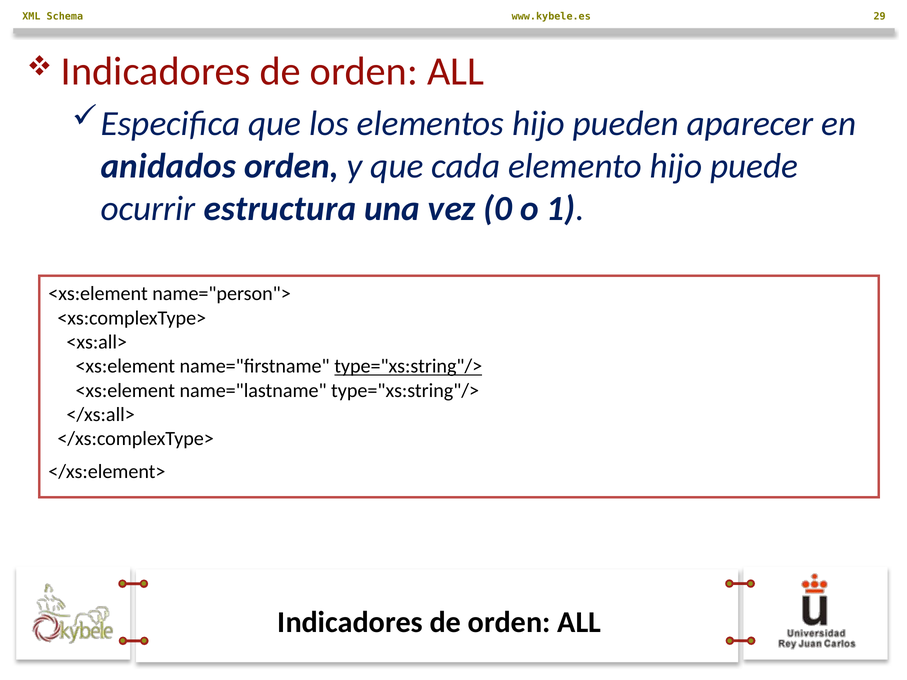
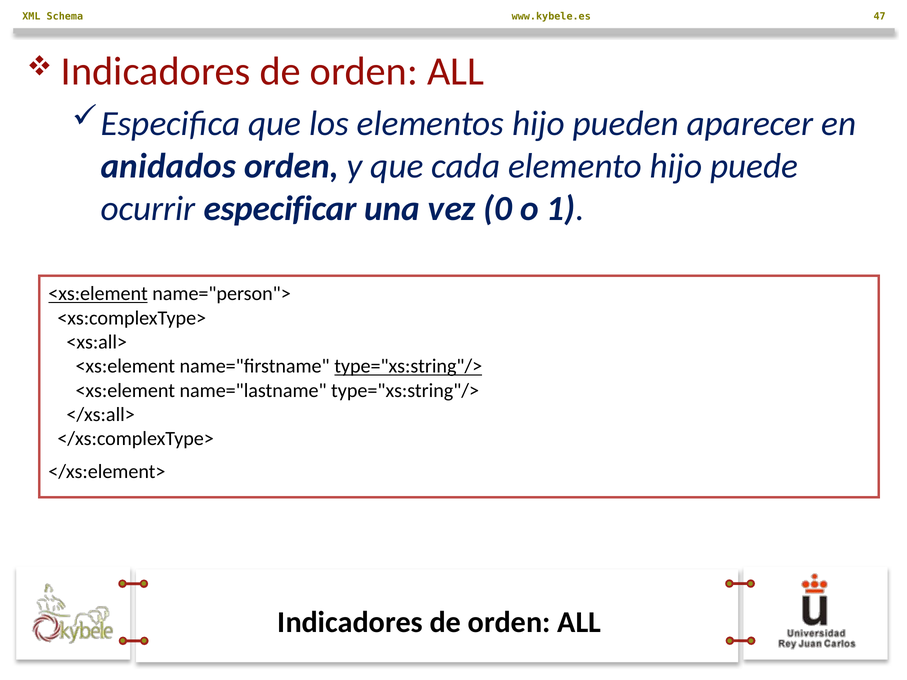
29: 29 -> 47
estructura: estructura -> especificar
<xs:element at (98, 294) underline: none -> present
